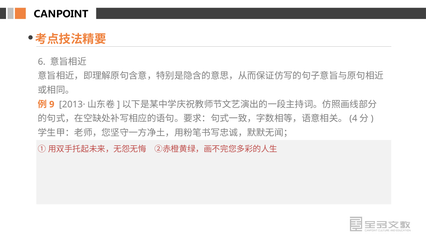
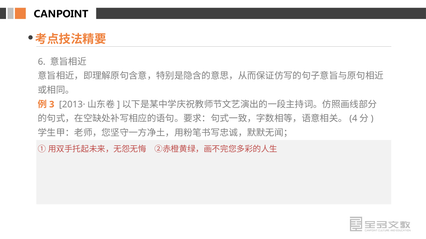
9: 9 -> 3
